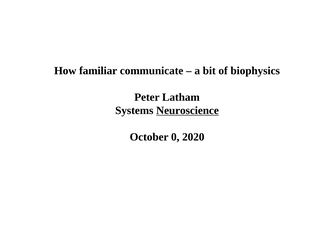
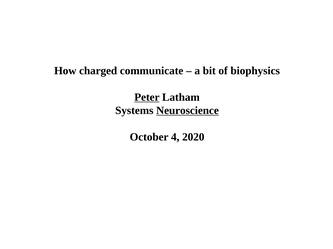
familiar: familiar -> charged
Peter underline: none -> present
0: 0 -> 4
